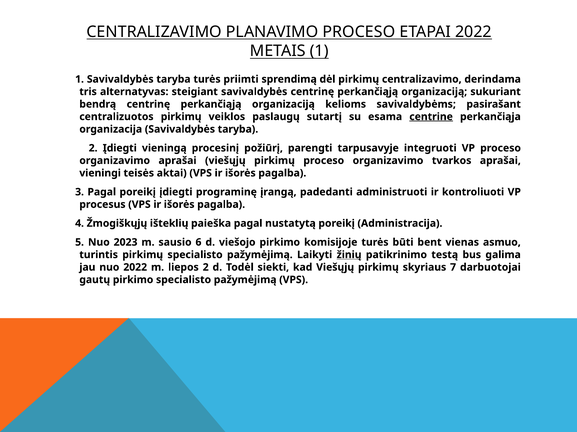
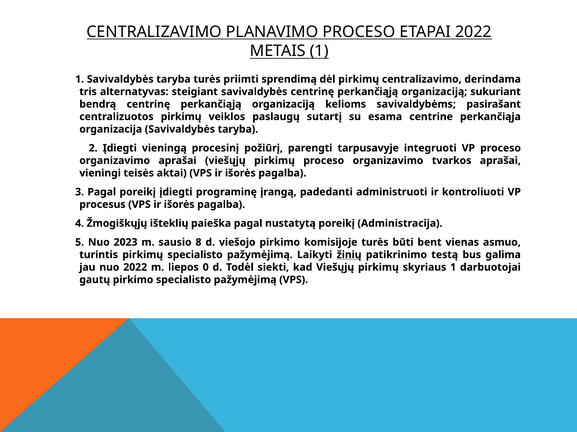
centrine underline: present -> none
6: 6 -> 8
liepos 2: 2 -> 0
skyriaus 7: 7 -> 1
